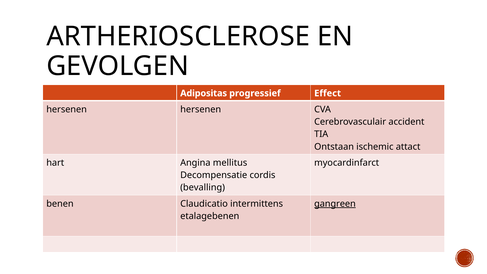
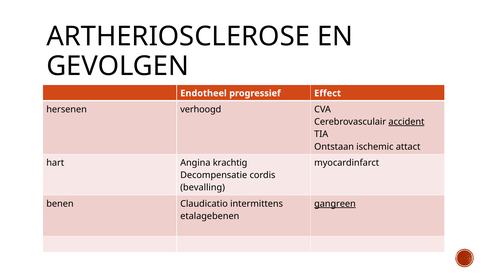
Adipositas: Adipositas -> Endotheel
hersenen hersenen: hersenen -> verhoogd
accident underline: none -> present
mellitus: mellitus -> krachtig
